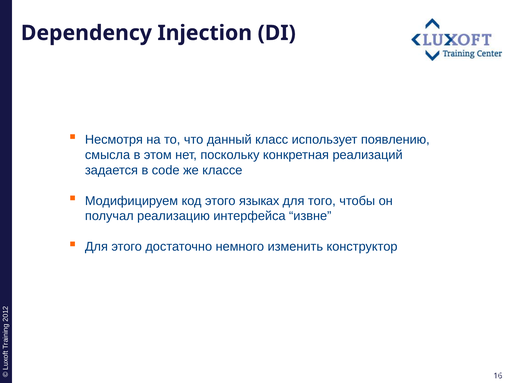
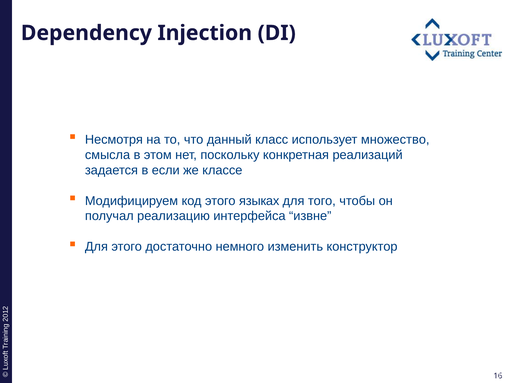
появлению: появлению -> множество
code: code -> если
